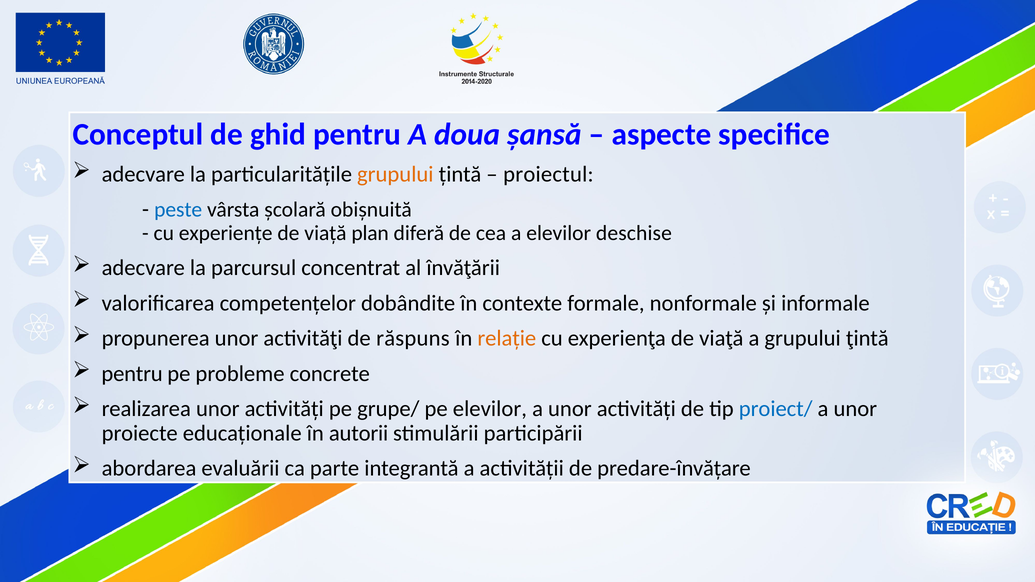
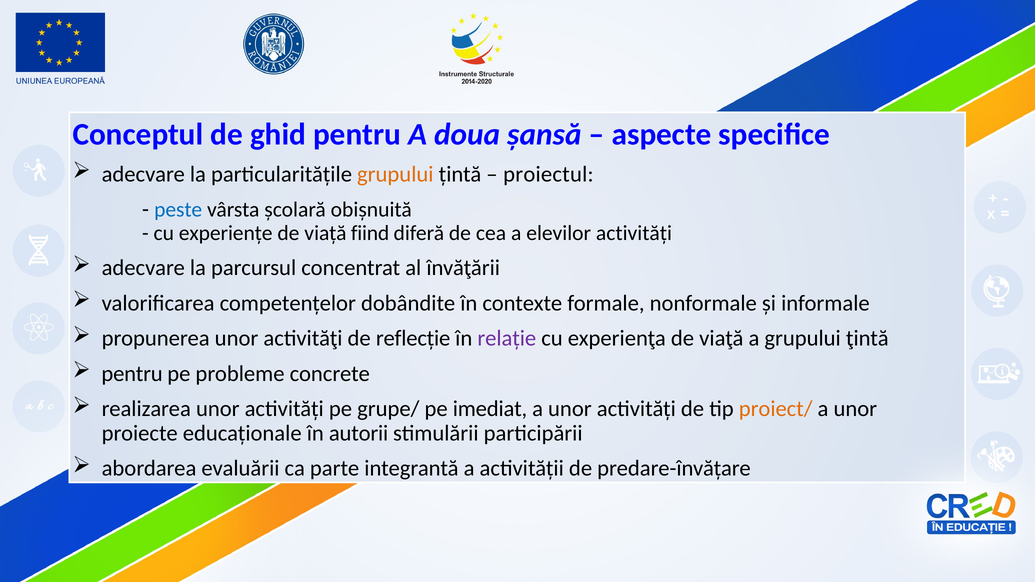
plan: plan -> fiind
elevilor deschise: deschise -> activități
răspuns: răspuns -> reflecție
relație colour: orange -> purple
pe elevilor: elevilor -> imediat
proiect/ colour: blue -> orange
